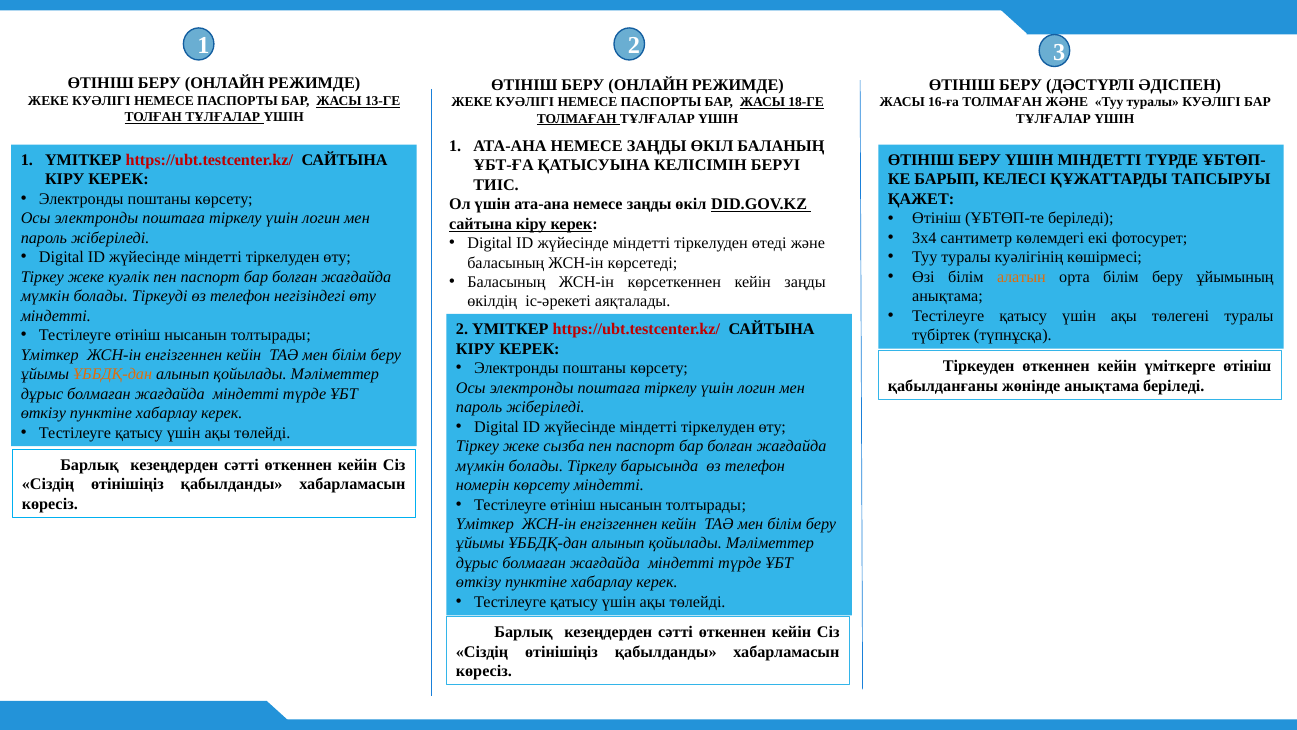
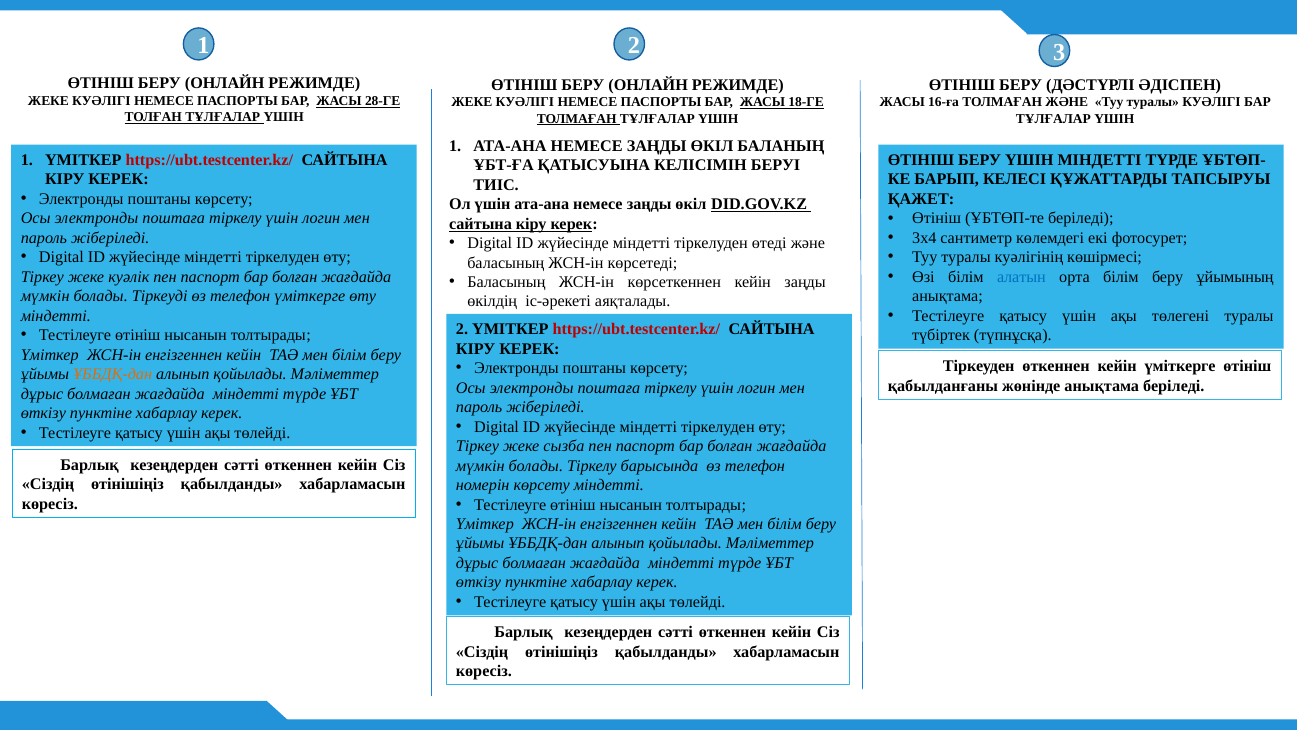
13-ГЕ: 13-ГЕ -> 28-ГЕ
алатын colour: orange -> blue
телефон негізіндегі: негізіндегі -> үміткерге
